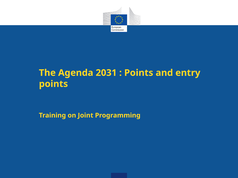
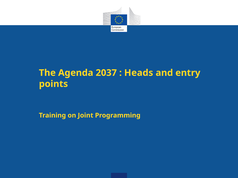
2031: 2031 -> 2037
Points at (139, 73): Points -> Heads
